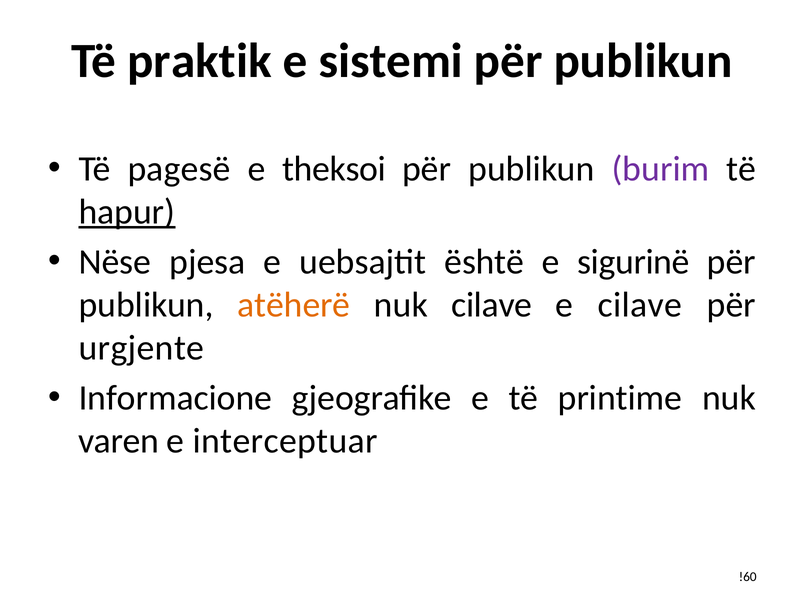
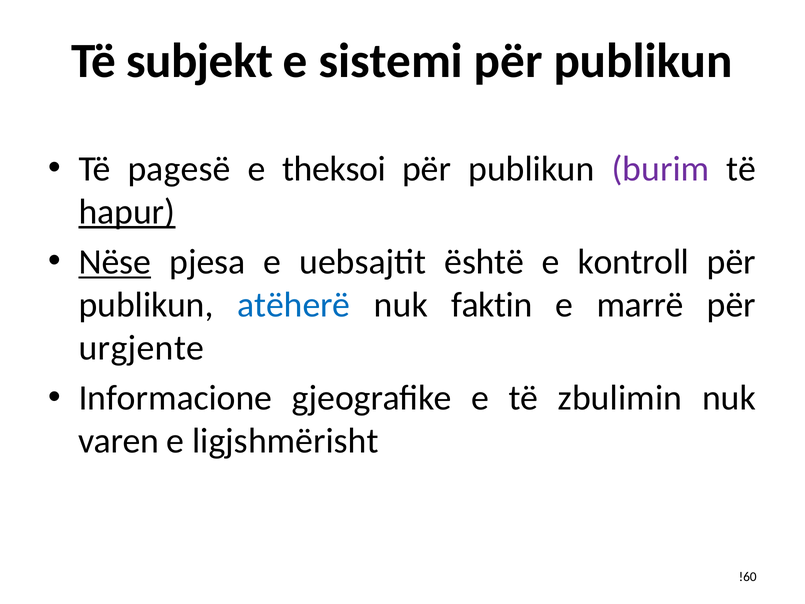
praktik: praktik -> subjekt
Nëse underline: none -> present
sigurinë: sigurinë -> kontroll
atëherë colour: orange -> blue
nuk cilave: cilave -> faktin
e cilave: cilave -> marrë
printime: printime -> zbulimin
interceptuar: interceptuar -> ligjshmërisht
